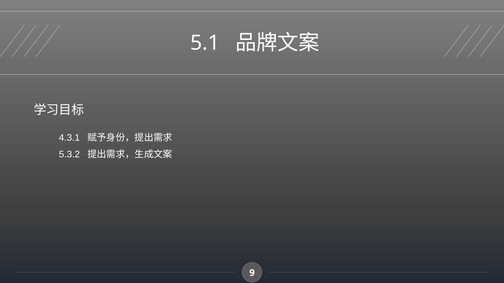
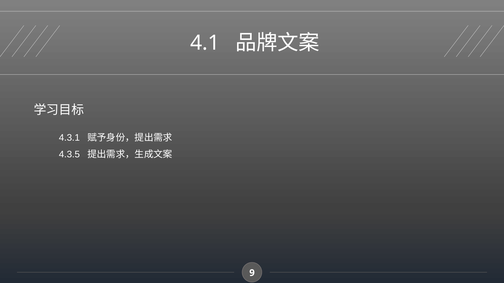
5.1: 5.1 -> 4.1
5.3.2: 5.3.2 -> 4.3.5
